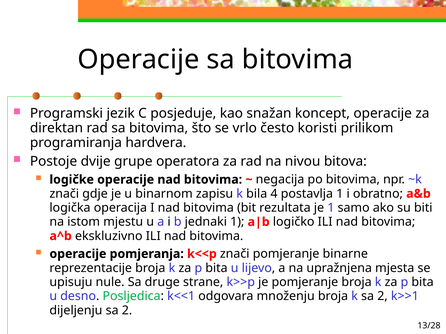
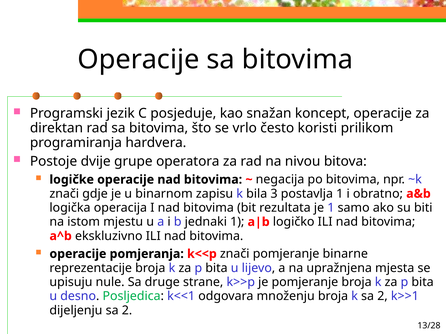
4: 4 -> 3
